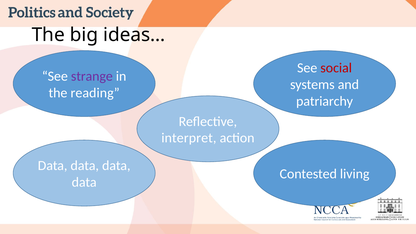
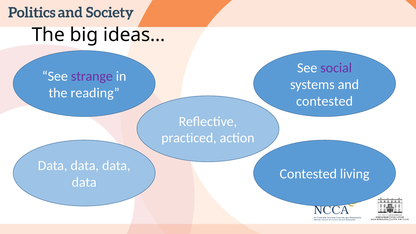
social colour: red -> purple
patriarchy at (325, 101): patriarchy -> contested
interpret: interpret -> practiced
